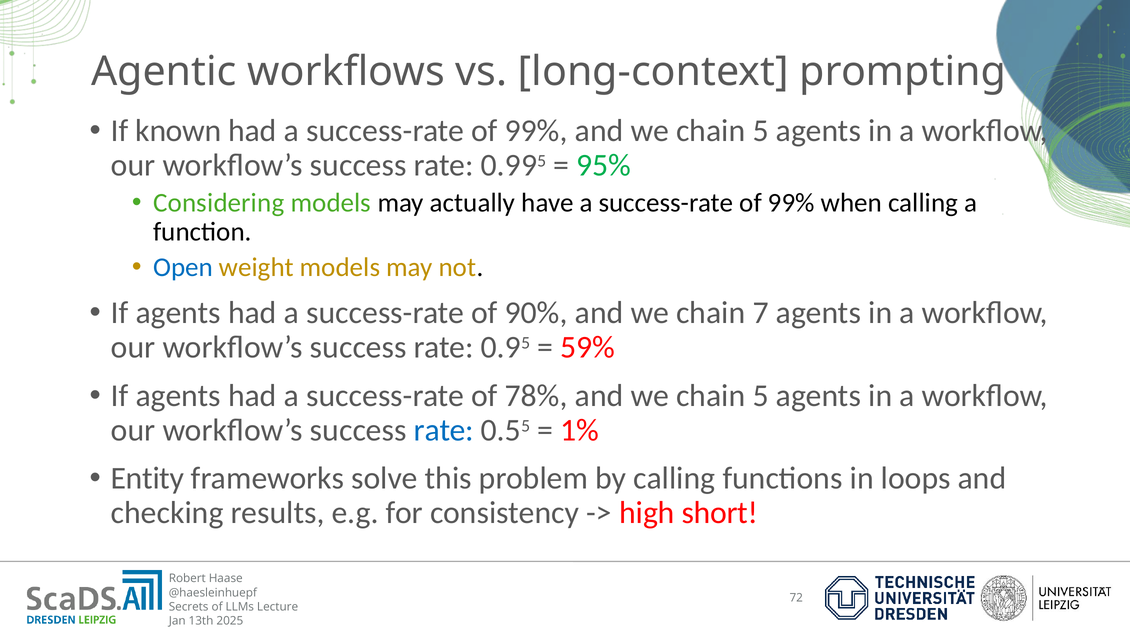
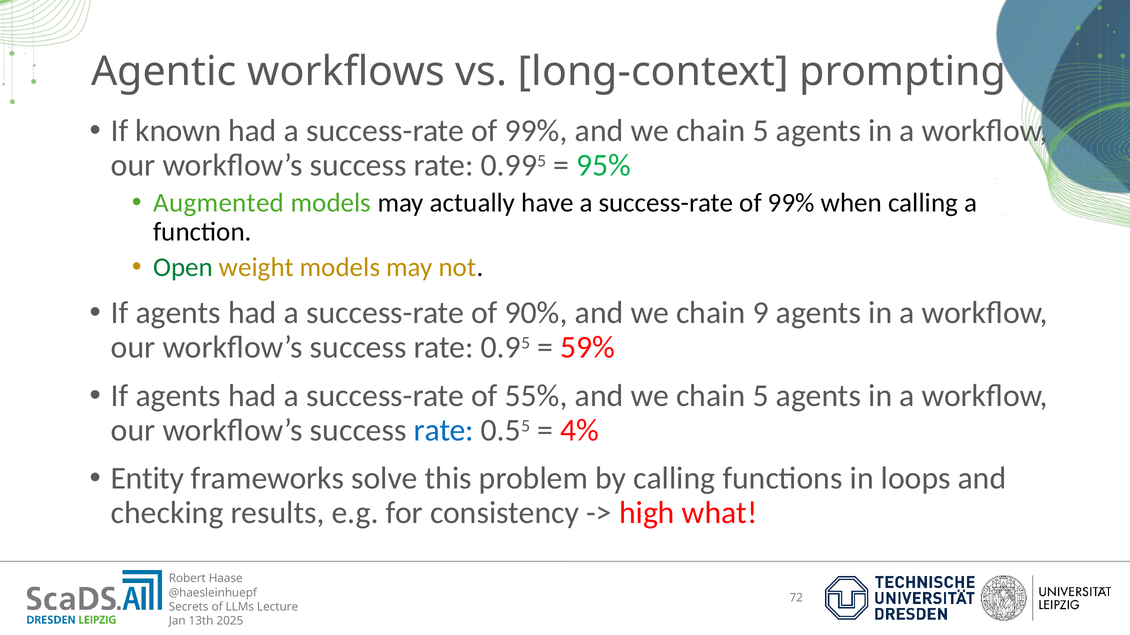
Considering: Considering -> Augmented
Open colour: blue -> green
7: 7 -> 9
78%: 78% -> 55%
1%: 1% -> 4%
short: short -> what
